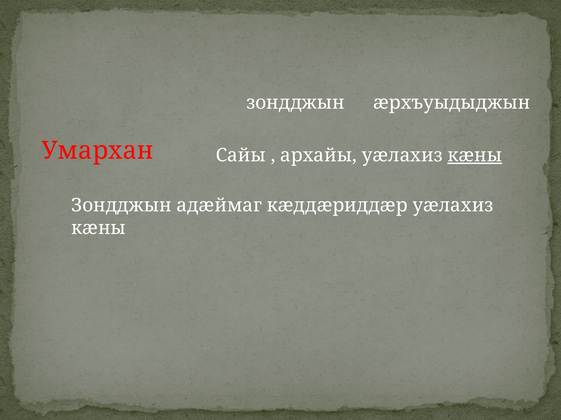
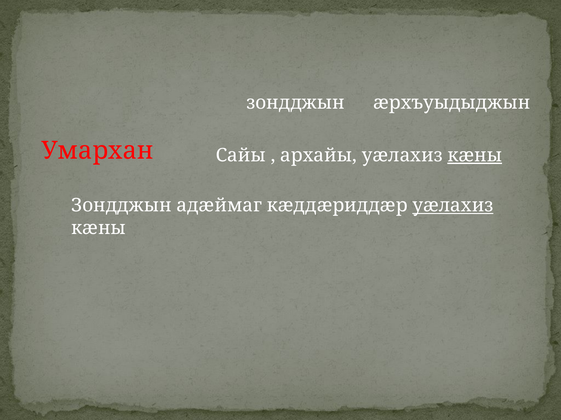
уӕлахиз at (453, 206) underline: none -> present
